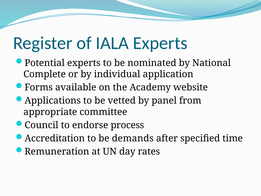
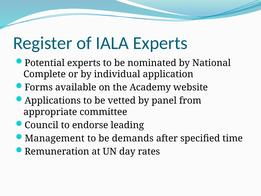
process: process -> leading
Accreditation: Accreditation -> Management
